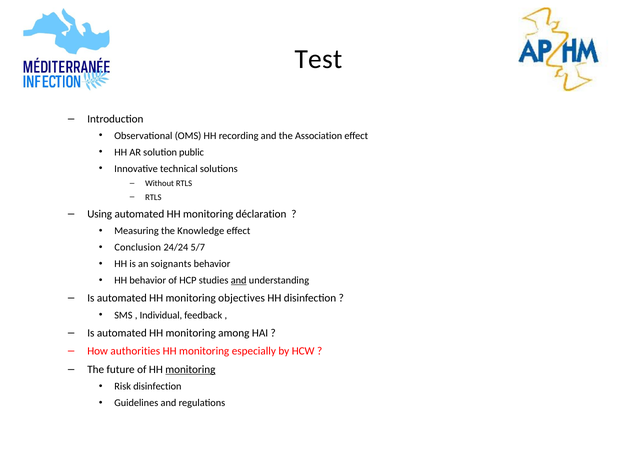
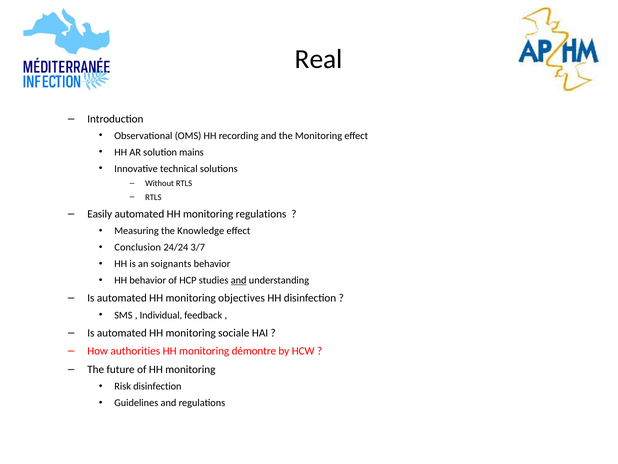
Test: Test -> Real
the Association: Association -> Monitoring
public: public -> mains
Using: Using -> Easily
monitoring déclaration: déclaration -> regulations
5/7: 5/7 -> 3/7
among: among -> sociale
especially: especially -> démontre
monitoring at (190, 369) underline: present -> none
